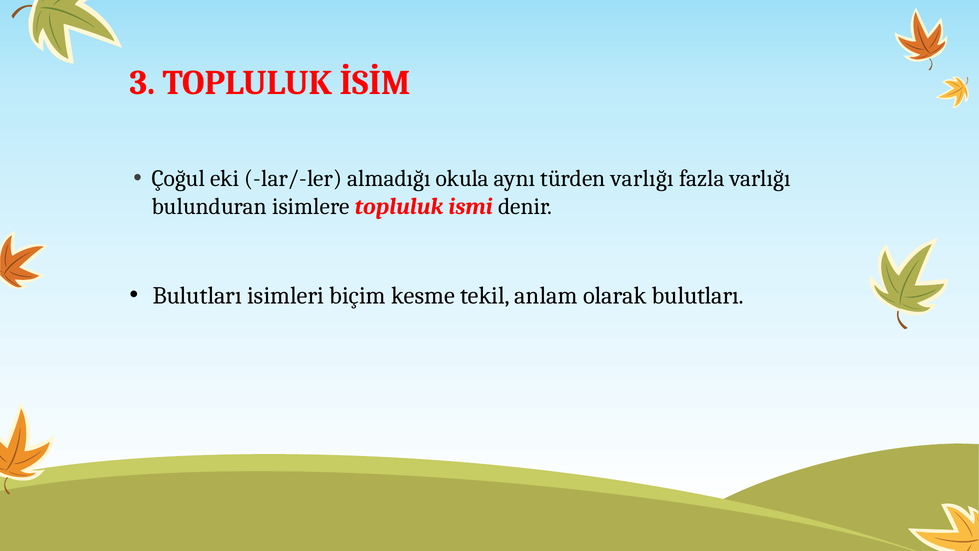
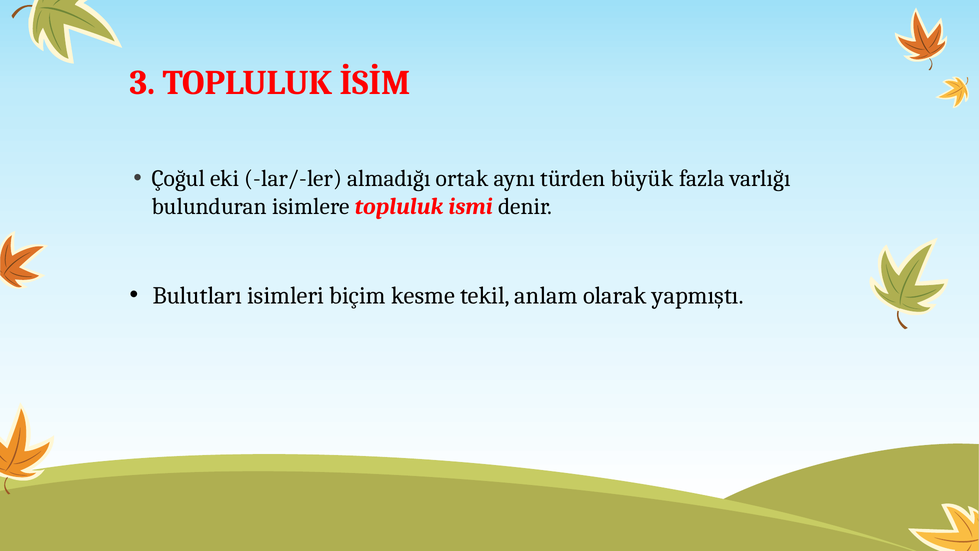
okula: okula -> ortak
türden varlığı: varlığı -> büyük
olarak bulutları: bulutları -> yapmıştı
